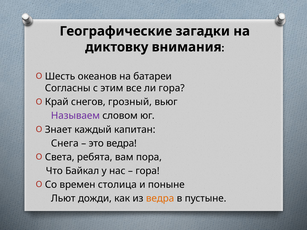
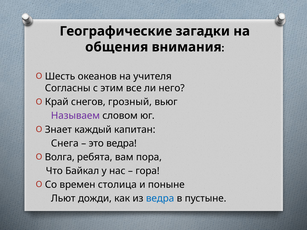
диктовку: диктовку -> общения
батареи: батареи -> учителя
ли гора: гора -> него
Света: Света -> Волга
ведра at (160, 199) colour: orange -> blue
